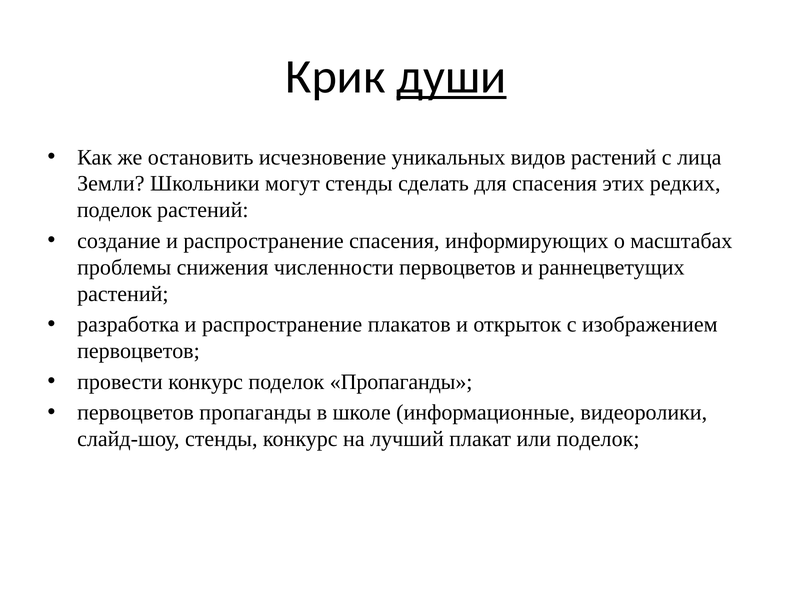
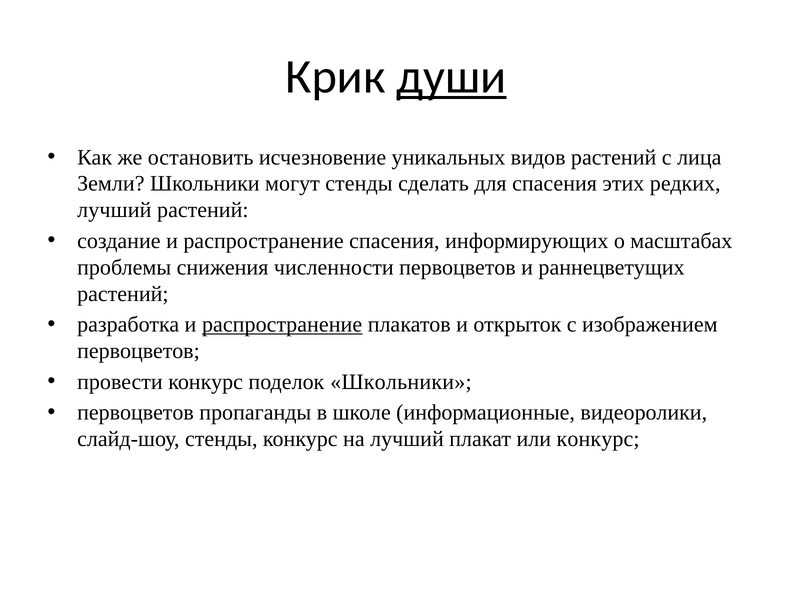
поделок at (115, 210): поделок -> лучший
распространение at (282, 325) underline: none -> present
поделок Пропаганды: Пропаганды -> Школьники
или поделок: поделок -> конкурс
